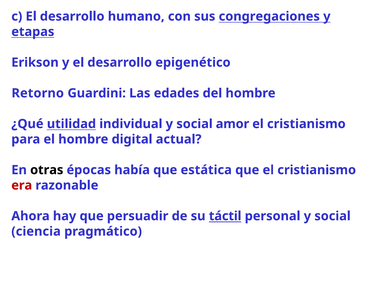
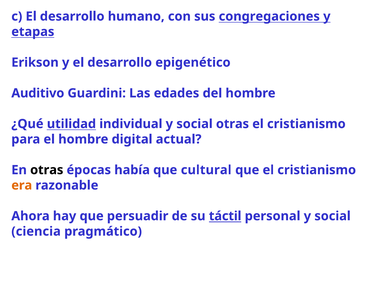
Retorno: Retorno -> Auditivo
social amor: amor -> otras
estática: estática -> cultural
era colour: red -> orange
